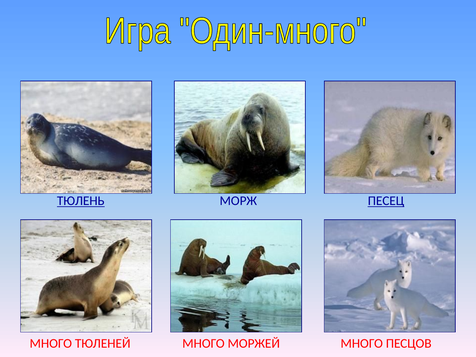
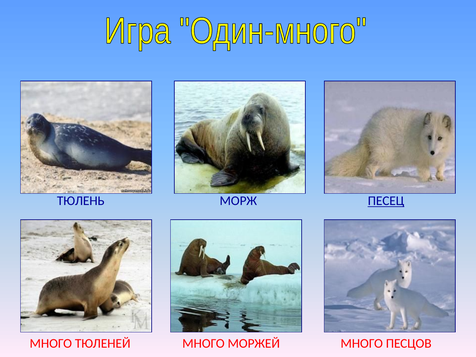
ТЮЛЕНЬ underline: present -> none
